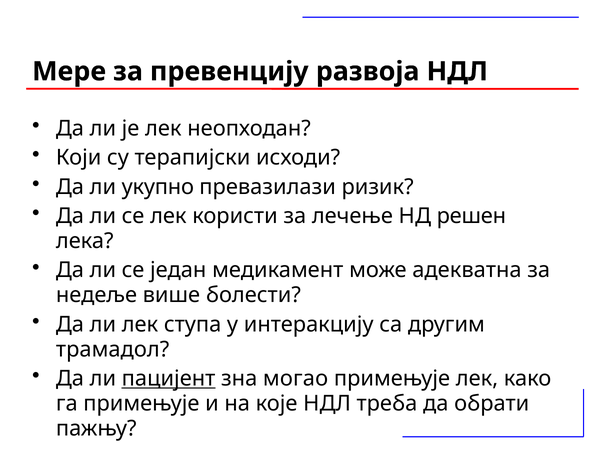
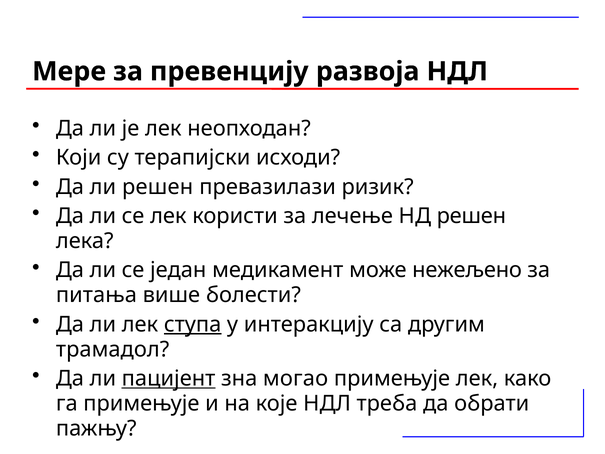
ли укупно: укупно -> решен
адекватна: адекватна -> нежељено
недеље: недеље -> питања
ступа underline: none -> present
